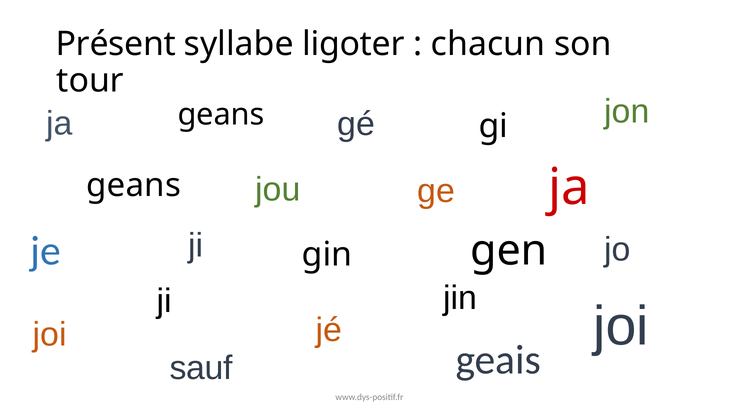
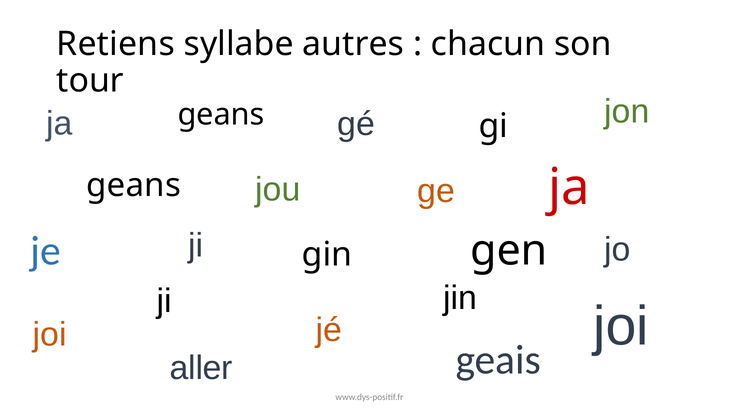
Présent: Présent -> Retiens
ligoter: ligoter -> autres
sauf: sauf -> aller
